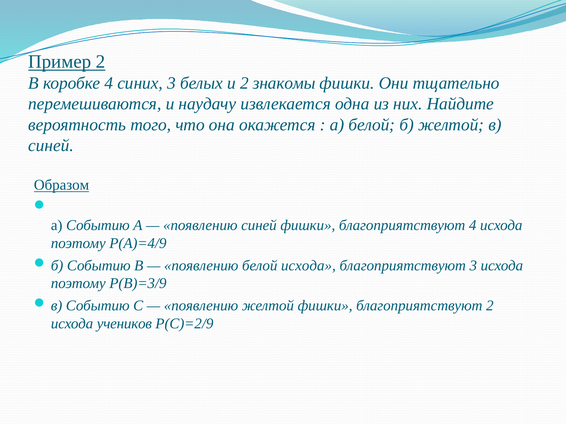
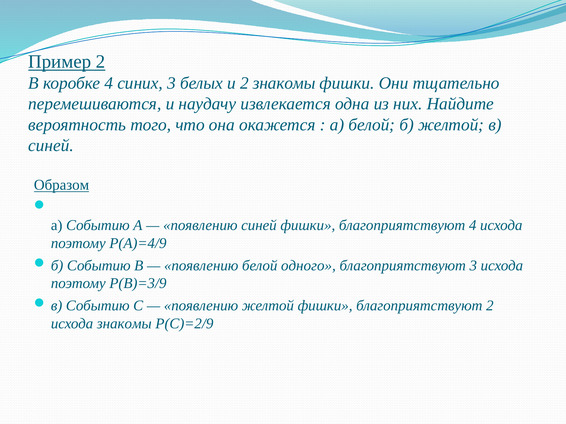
белой исхода: исхода -> одного
исхода учеников: учеников -> знакомы
